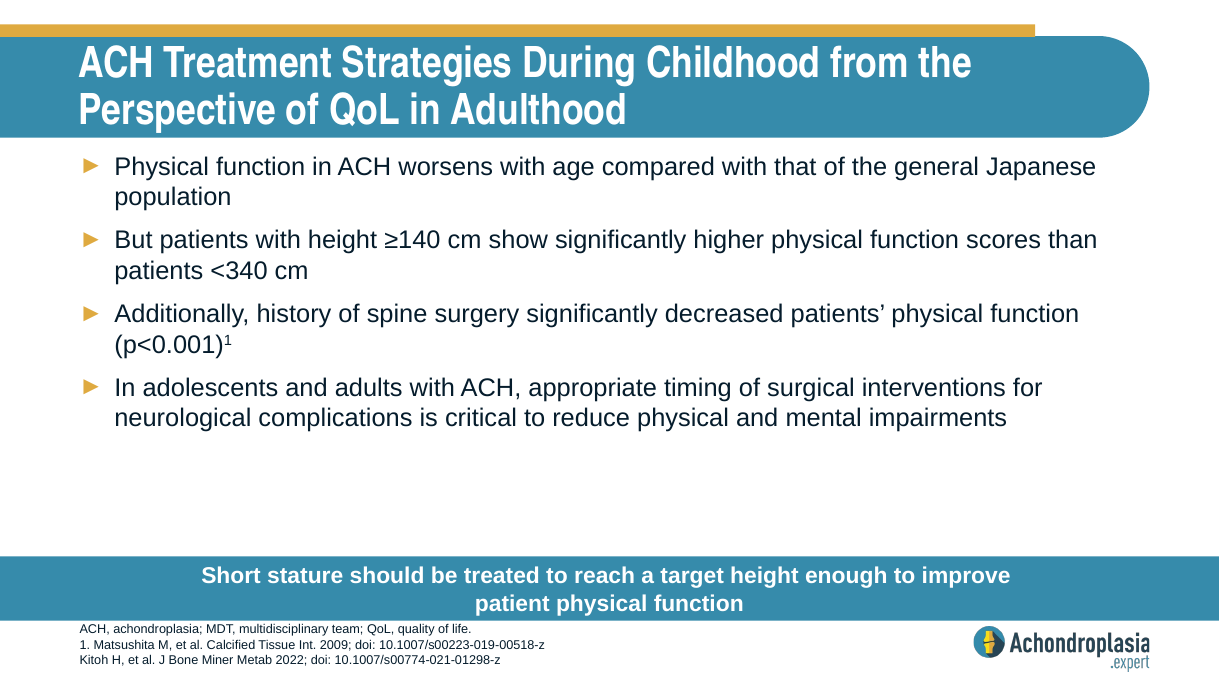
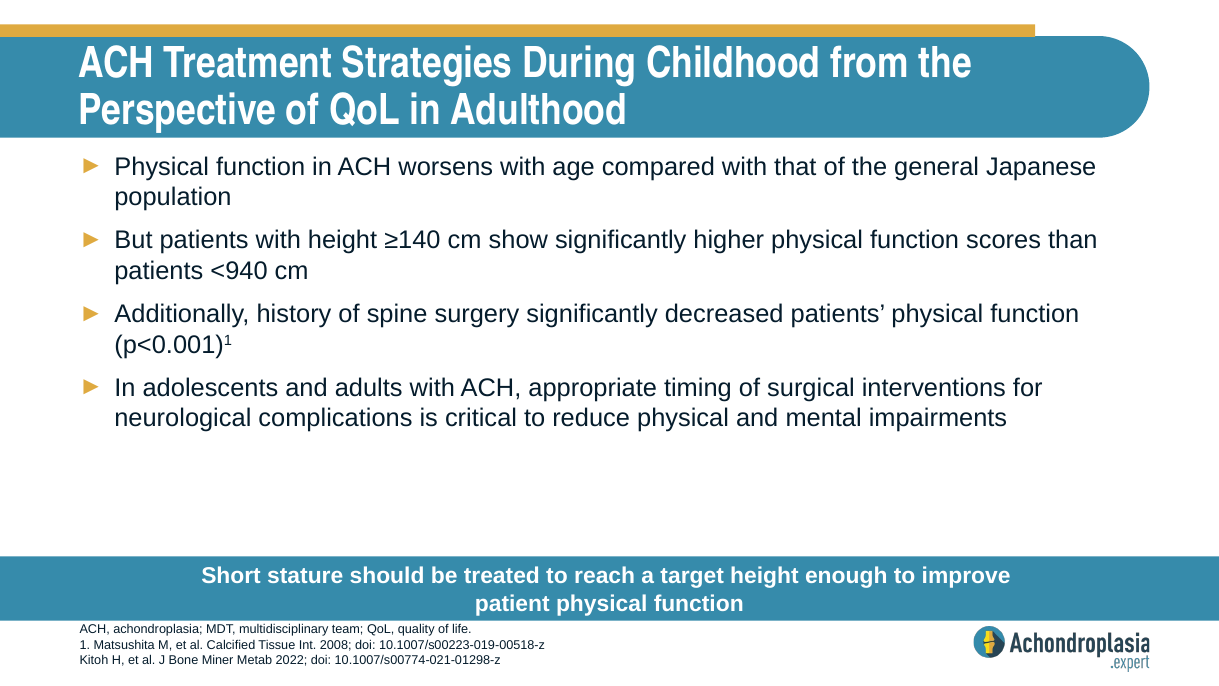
<340: <340 -> <940
2009: 2009 -> 2008
